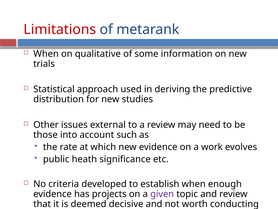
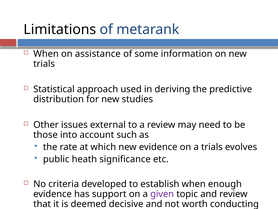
Limitations colour: red -> black
qualitative: qualitative -> assistance
a work: work -> trials
projects: projects -> support
